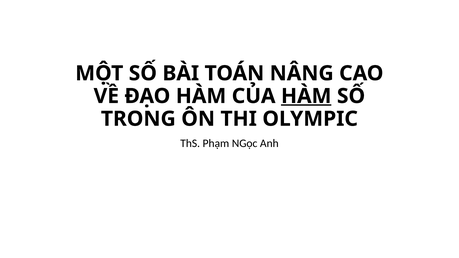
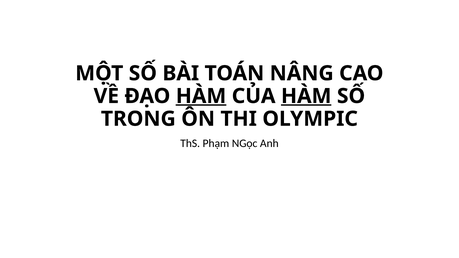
HÀM at (201, 96) underline: none -> present
